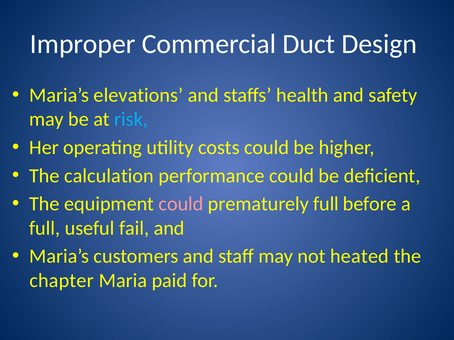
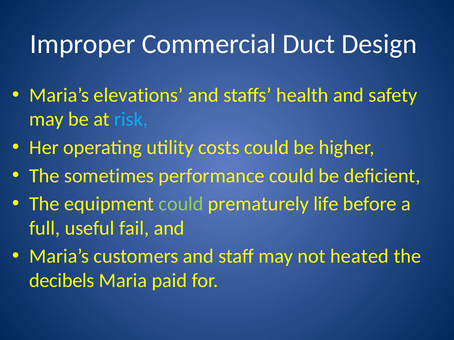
calculation: calculation -> sometimes
could at (181, 204) colour: pink -> light green
prematurely full: full -> life
chapter: chapter -> decibels
